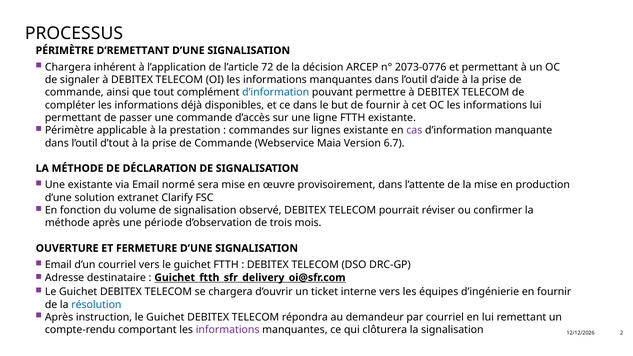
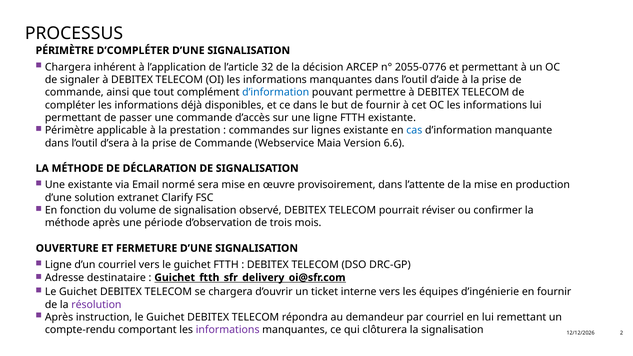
D’REMETTANT: D’REMETTANT -> D’COMPLÉTER
72: 72 -> 32
2073-0776: 2073-0776 -> 2055-0776
cas colour: purple -> blue
d’tout: d’tout -> d’sera
6.7: 6.7 -> 6.6
Email at (58, 265): Email -> Ligne
résolution colour: blue -> purple
